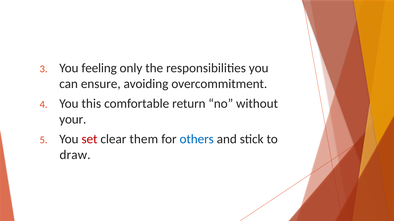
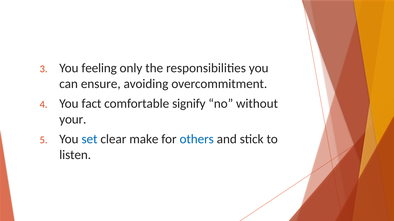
this: this -> fact
return: return -> signify
set colour: red -> blue
them: them -> make
draw: draw -> listen
